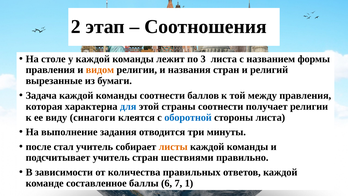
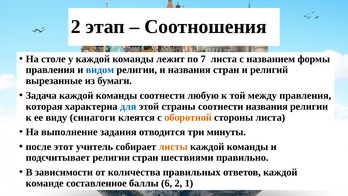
3: 3 -> 7
видом colour: orange -> blue
баллов: баллов -> любую
соотнести получает: получает -> названия
оборотной colour: blue -> orange
стал: стал -> этот
подсчитывает учитель: учитель -> религии
6 7: 7 -> 2
